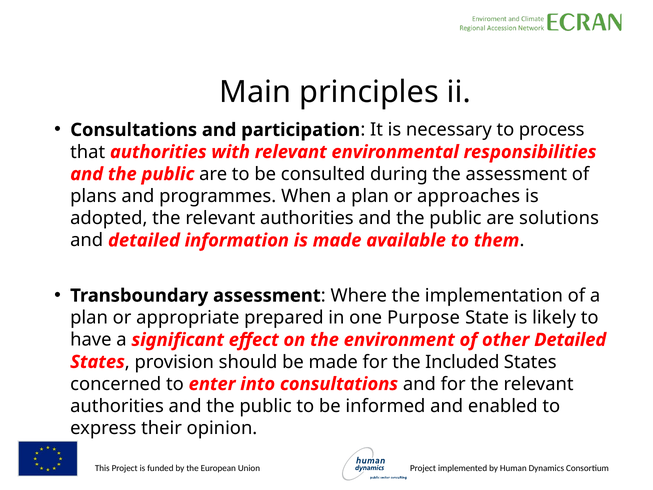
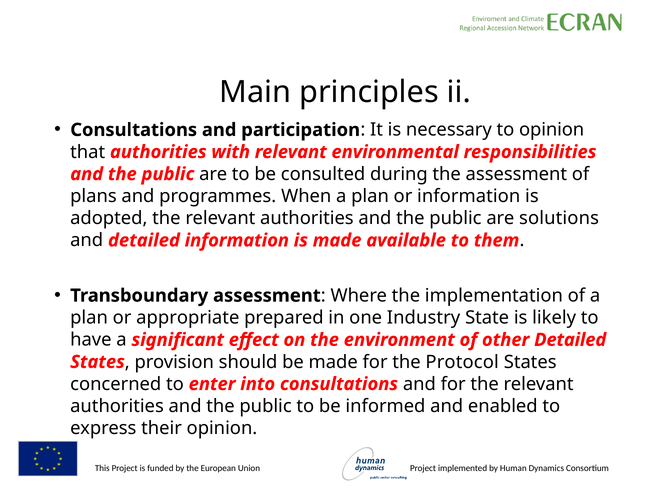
to process: process -> opinion
or approaches: approaches -> information
Purpose: Purpose -> Industry
Included: Included -> Protocol
